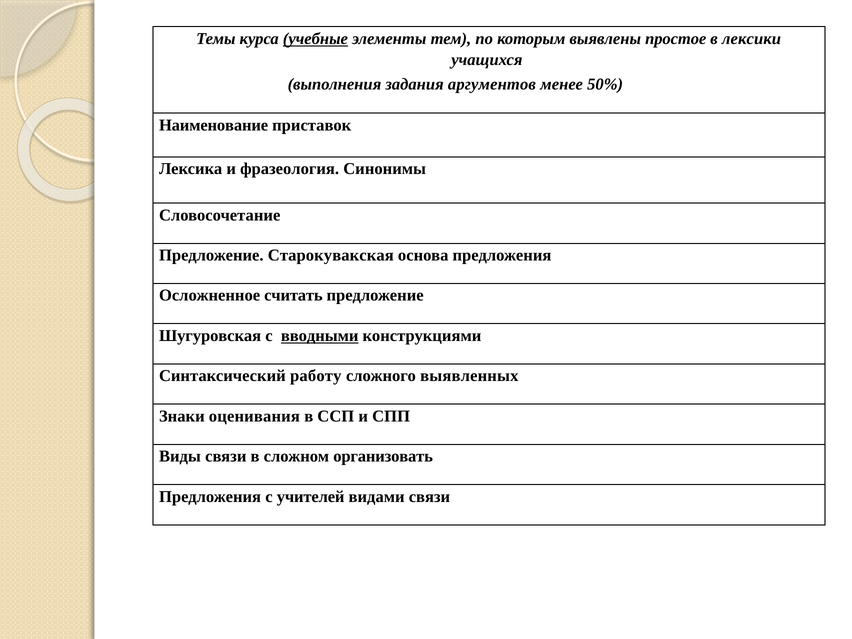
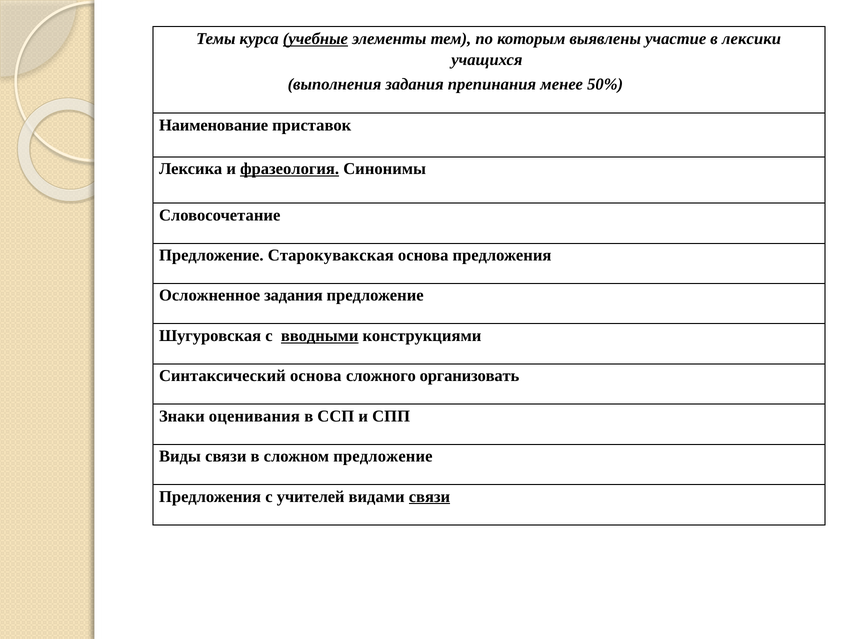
простое: простое -> участие
аргументов: аргументов -> препинания
фразеология underline: none -> present
Осложненное считать: считать -> задания
Синтаксический работу: работу -> основа
выявленных: выявленных -> организовать
сложном организовать: организовать -> предложение
связи at (429, 497) underline: none -> present
